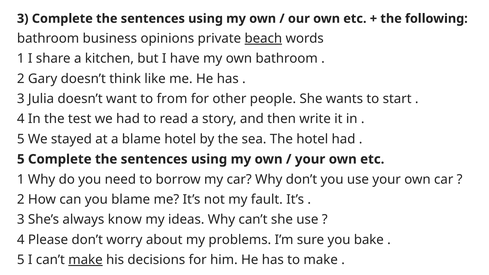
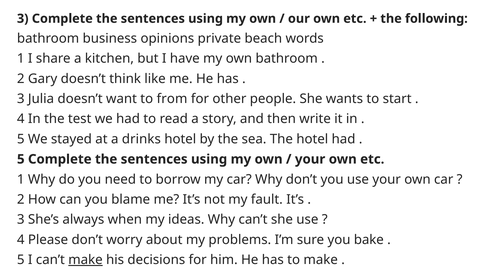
beach underline: present -> none
a blame: blame -> drinks
know: know -> when
